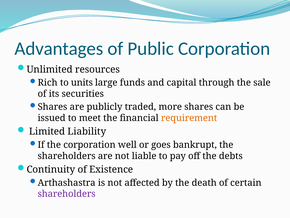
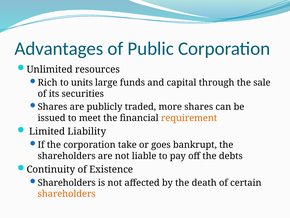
well: well -> take
Arthashastra at (67, 182): Arthashastra -> Shareholders
shareholders at (67, 193) colour: purple -> orange
